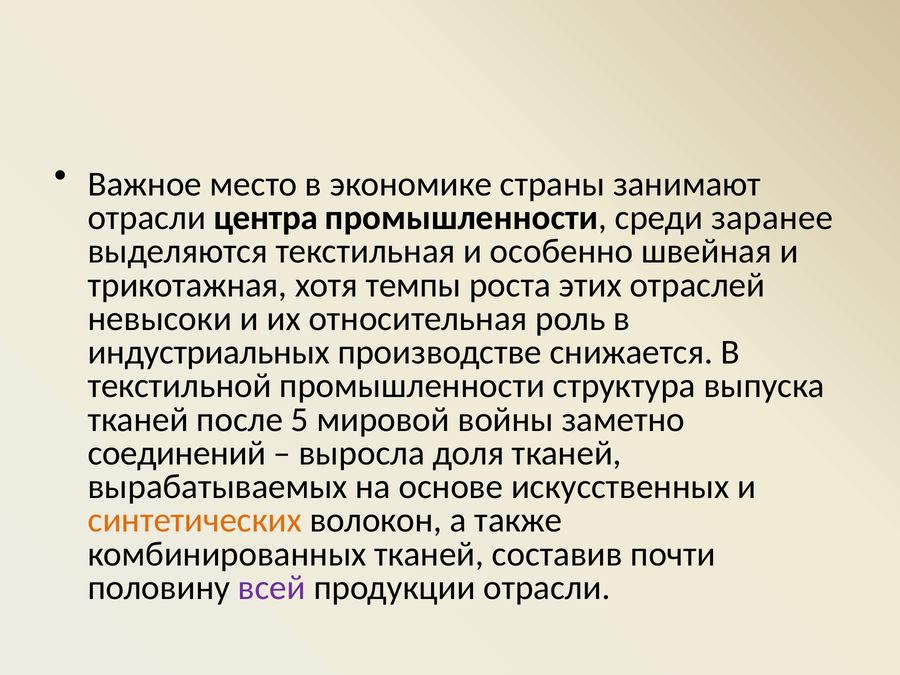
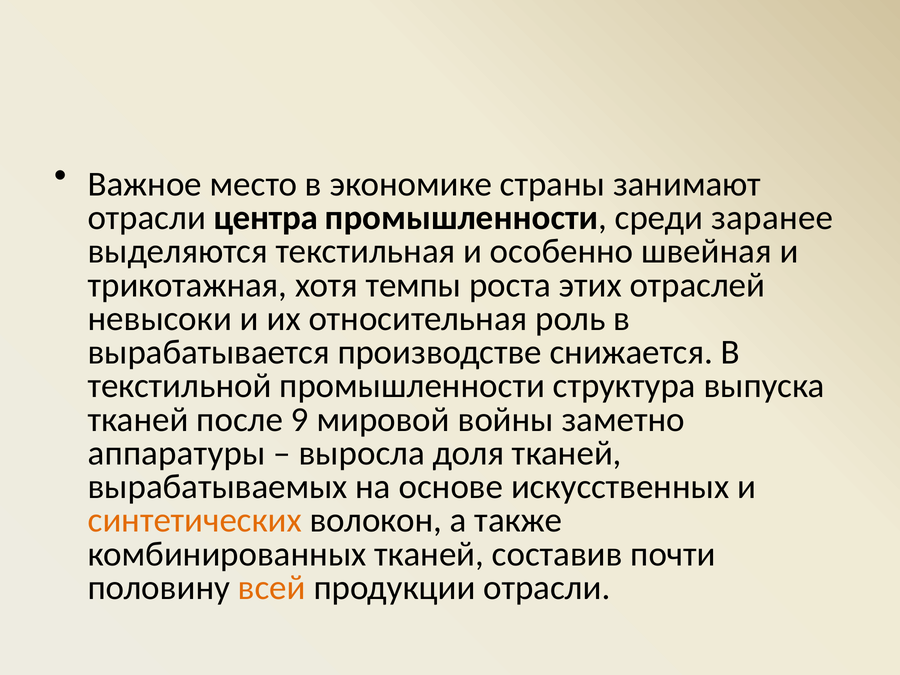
индустриальных: индустриальных -> вырабатывается
5: 5 -> 9
соединений: соединений -> аппаратуры
всей colour: purple -> orange
